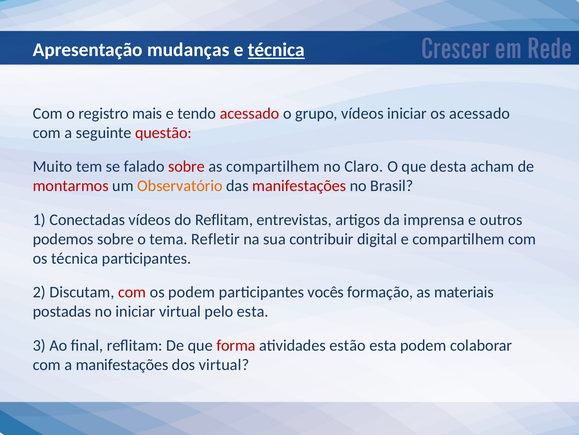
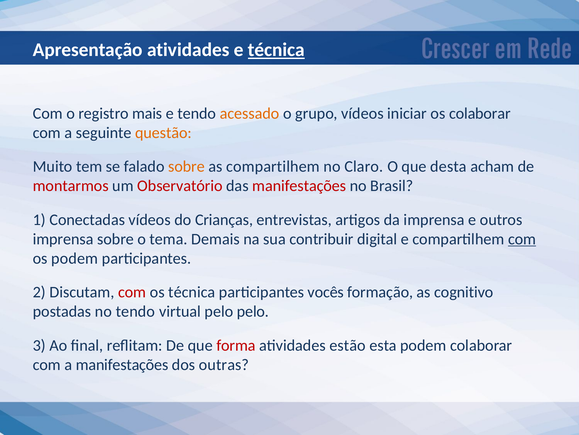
Apresentação mudanças: mudanças -> atividades
acessado at (250, 113) colour: red -> orange
os acessado: acessado -> colaborar
questão colour: red -> orange
sobre at (187, 166) colour: red -> orange
Observatório colour: orange -> red
do Reflitam: Reflitam -> Crianças
podemos at (63, 239): podemos -> imprensa
Refletir: Refletir -> Demais
com at (522, 239) underline: none -> present
os técnica: técnica -> podem
os podem: podem -> técnica
materiais: materiais -> cognitivo
no iniciar: iniciar -> tendo
pelo esta: esta -> pelo
dos virtual: virtual -> outras
